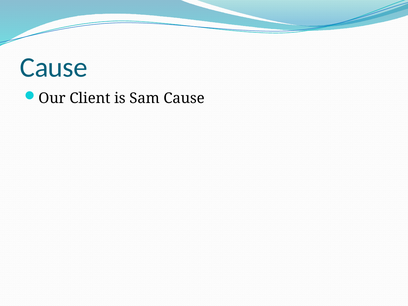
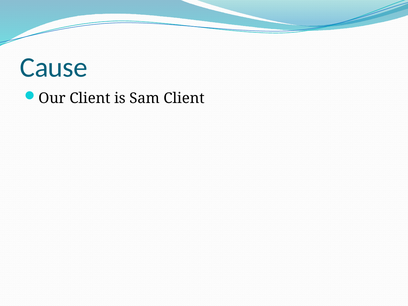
Sam Cause: Cause -> Client
